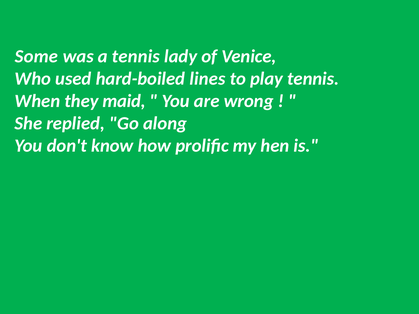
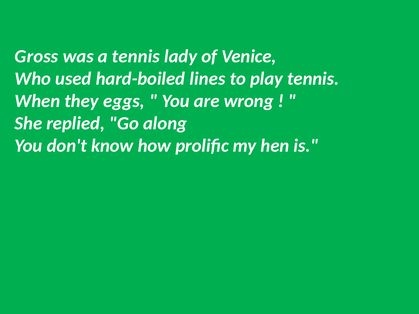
Some: Some -> Gross
maid: maid -> eggs
